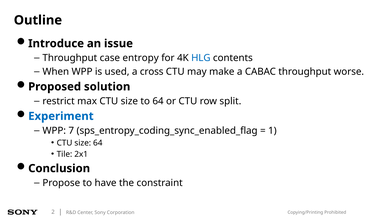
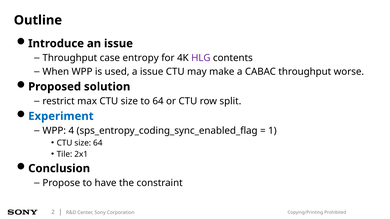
HLG colour: blue -> purple
a cross: cross -> issue
7: 7 -> 4
